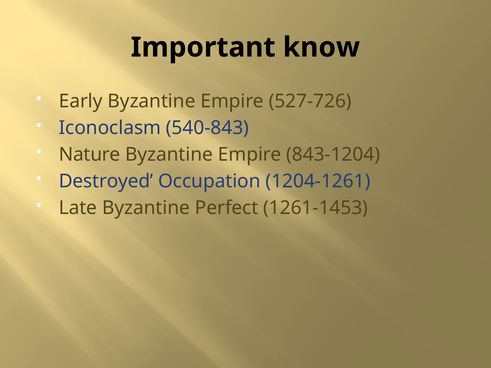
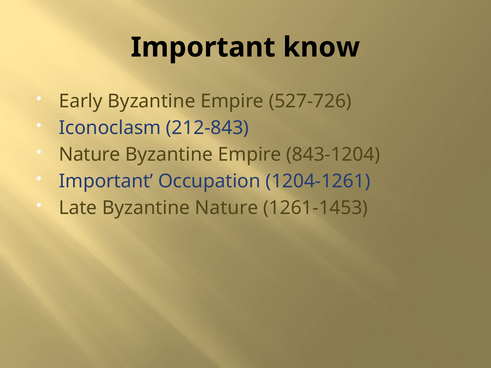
540-843: 540-843 -> 212-843
Destroyed at (106, 181): Destroyed -> Important
Byzantine Perfect: Perfect -> Nature
